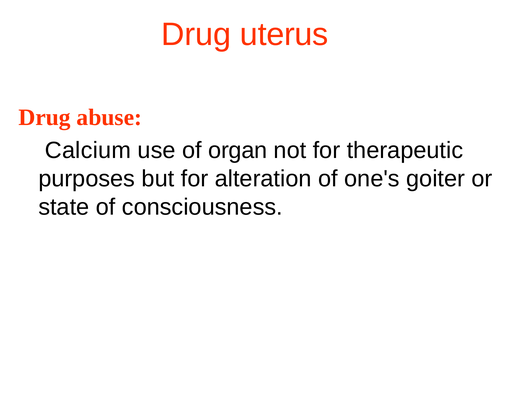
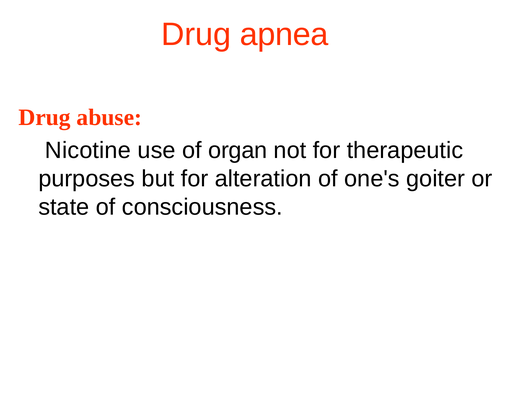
uterus: uterus -> apnea
Calcium: Calcium -> Nicotine
